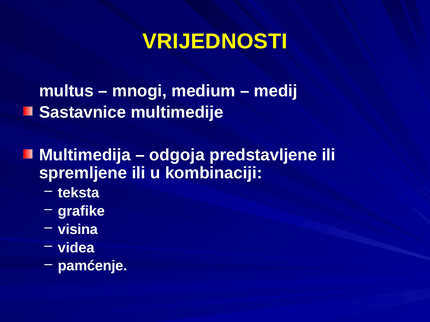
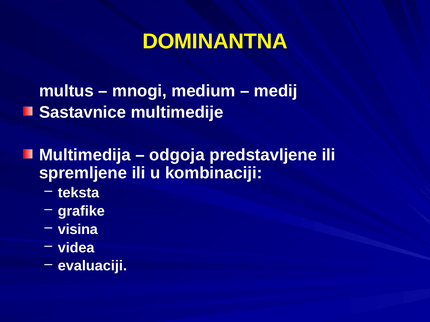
VRIJEDNOSTI: VRIJEDNOSTI -> DOMINANTNA
pamćenje: pamćenje -> evaluaciji
